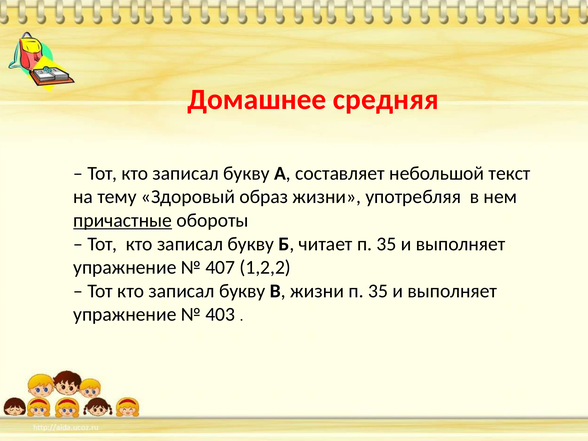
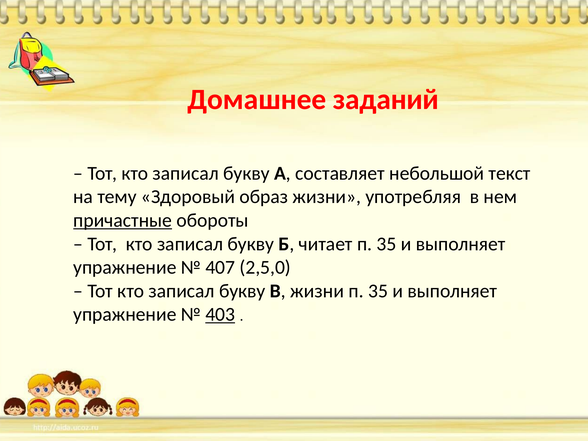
средняя: средняя -> заданий
1,2,2: 1,2,2 -> 2,5,0
403 underline: none -> present
